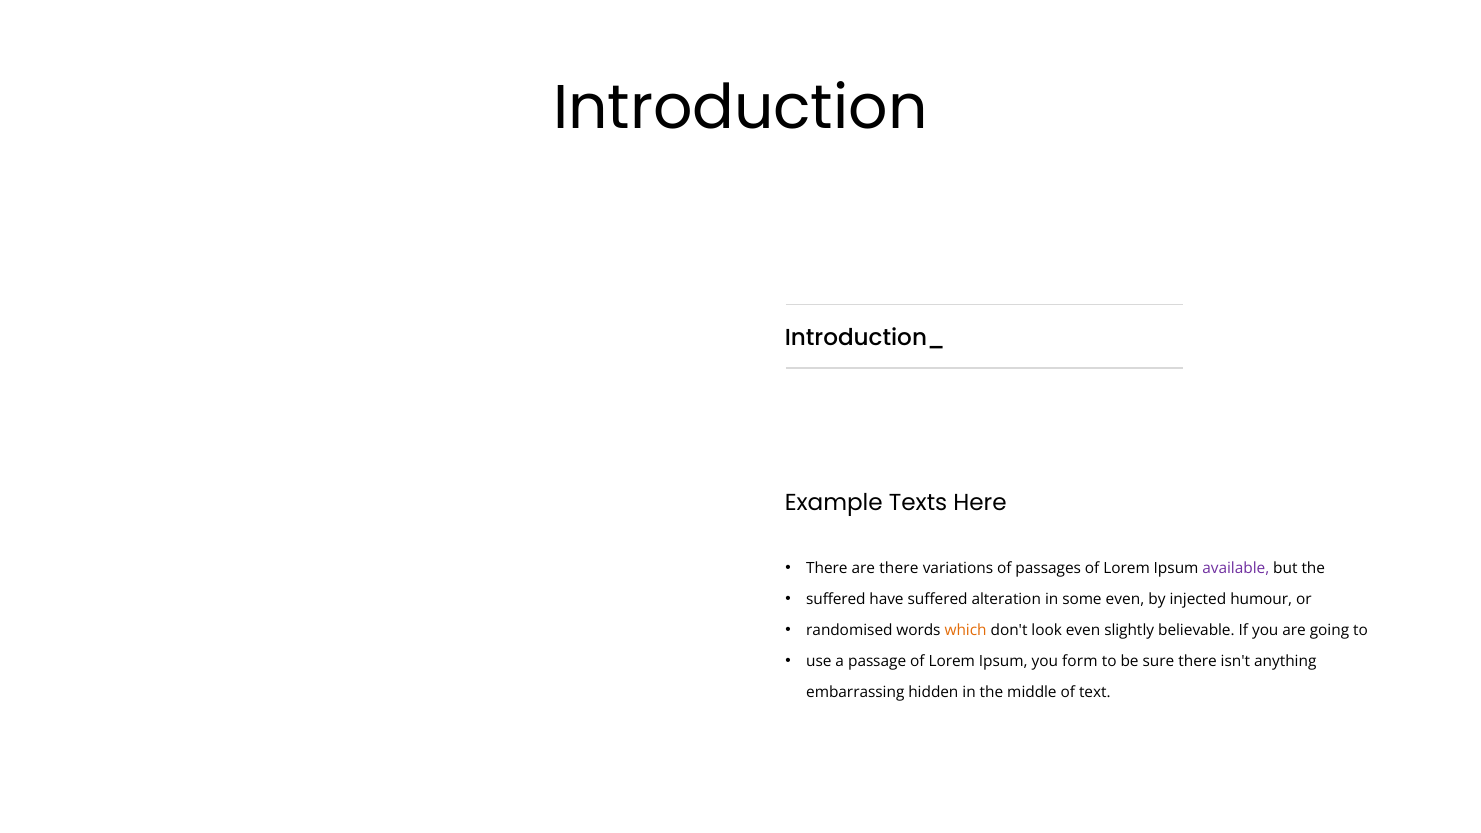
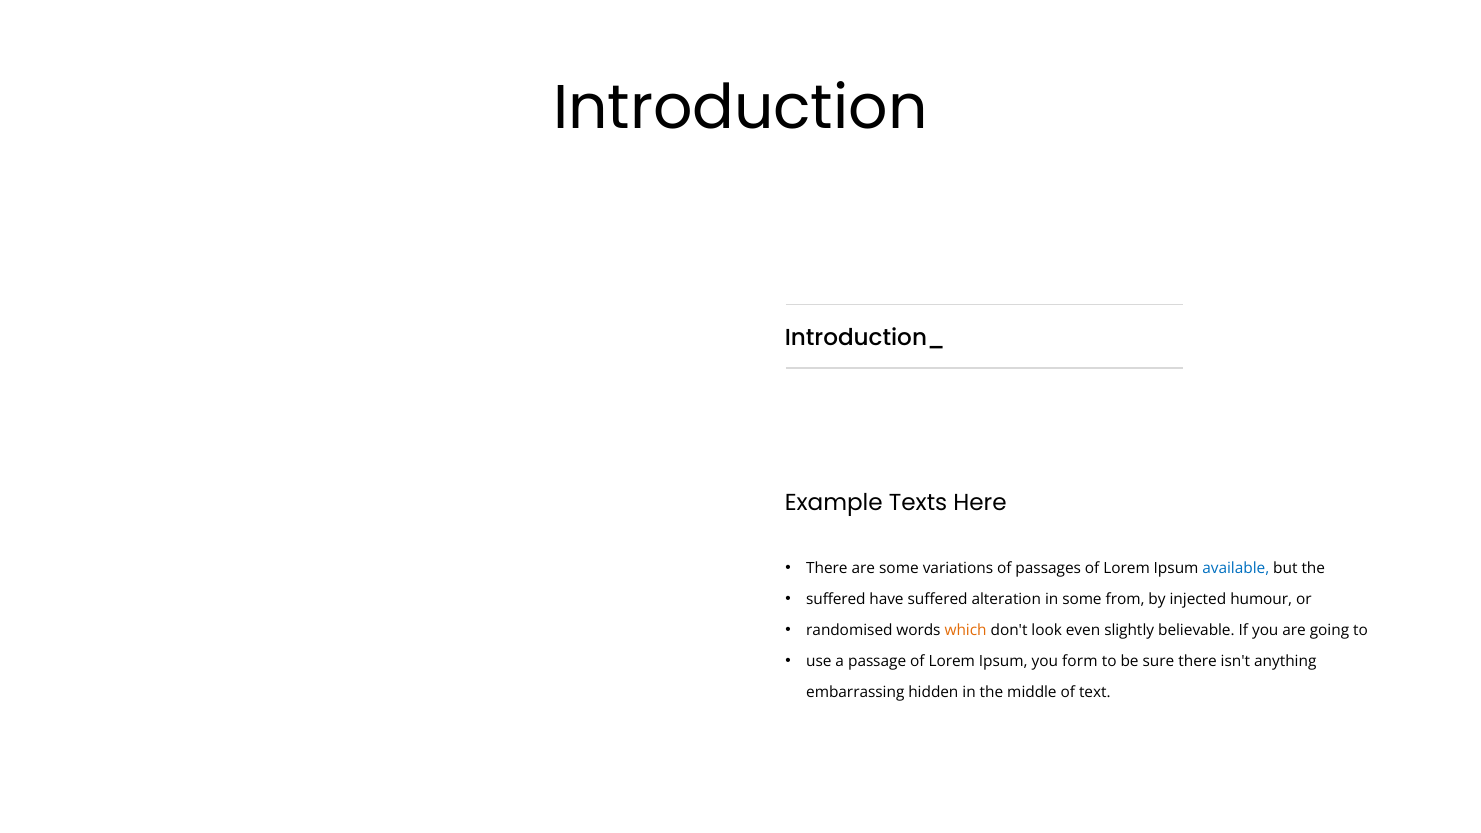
are there: there -> some
available colour: purple -> blue
some even: even -> from
